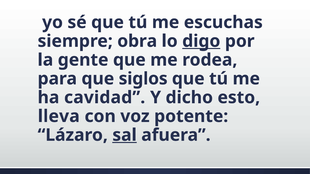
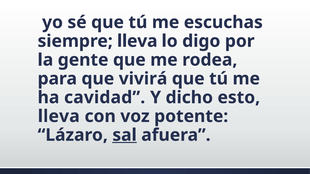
siempre obra: obra -> lleva
digo underline: present -> none
siglos: siglos -> vivirá
